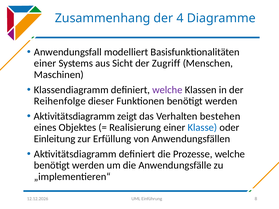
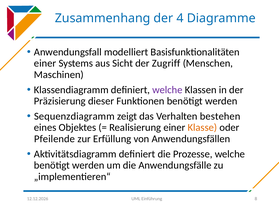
Reihenfolge: Reihenfolge -> Präzisierung
Aktivitätsdiagramm at (74, 116): Aktivitätsdiagramm -> Sequenzdiagramm
Klasse colour: blue -> orange
Einleitung: Einleitung -> Pfeilende
